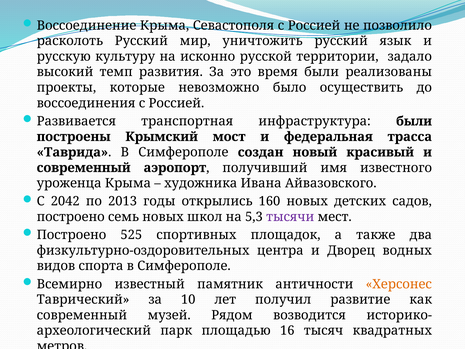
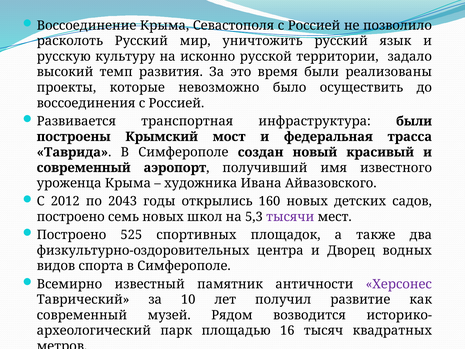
2042: 2042 -> 2012
2013: 2013 -> 2043
Херсонес colour: orange -> purple
